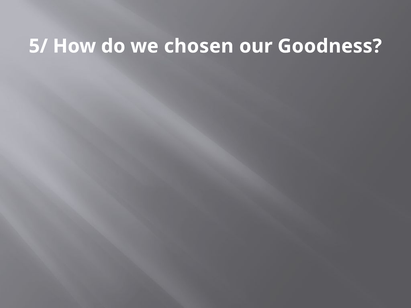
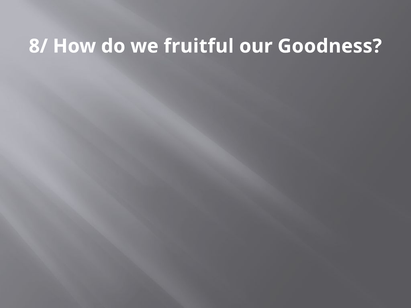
5/: 5/ -> 8/
chosen: chosen -> fruitful
